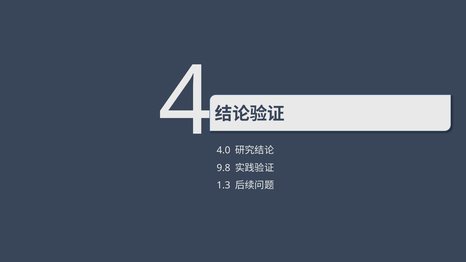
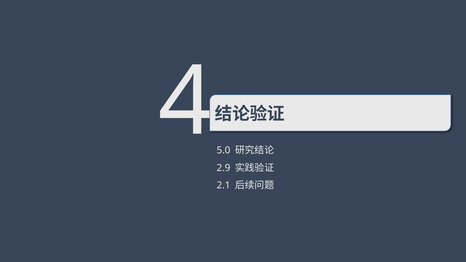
4.0: 4.0 -> 5.0
9.8: 9.8 -> 2.9
1.3: 1.3 -> 2.1
